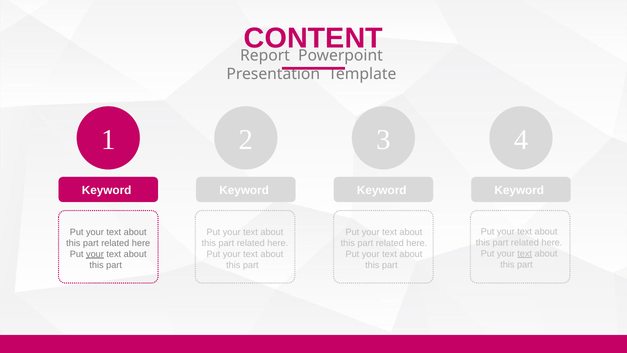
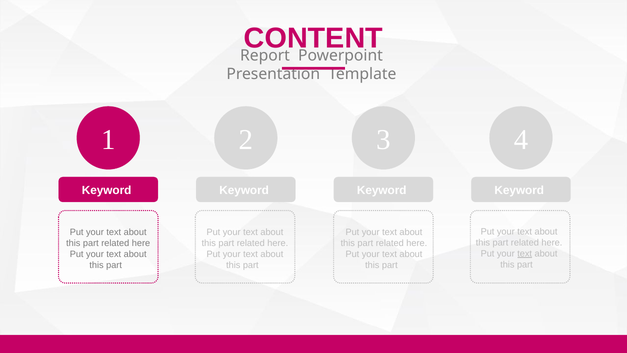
your at (95, 254) underline: present -> none
